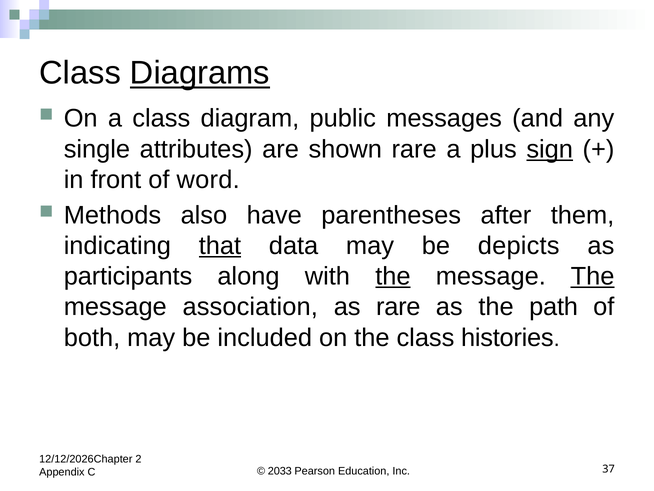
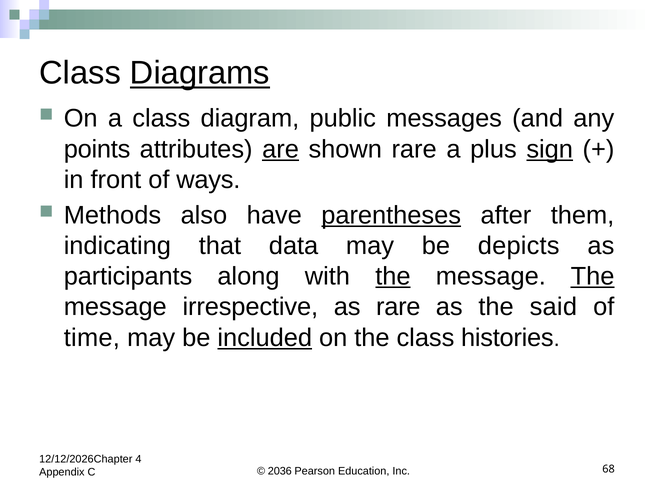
single: single -> points
are underline: none -> present
word: word -> ways
parentheses underline: none -> present
that underline: present -> none
association: association -> irrespective
path: path -> said
both: both -> time
included underline: none -> present
2: 2 -> 4
2033: 2033 -> 2036
37: 37 -> 68
